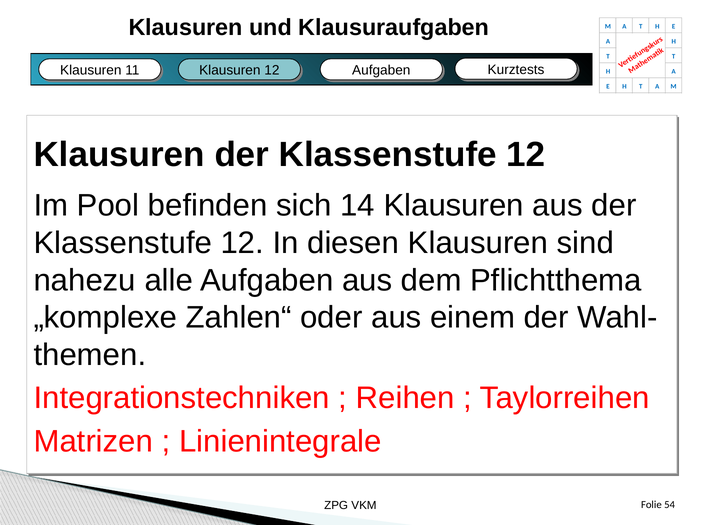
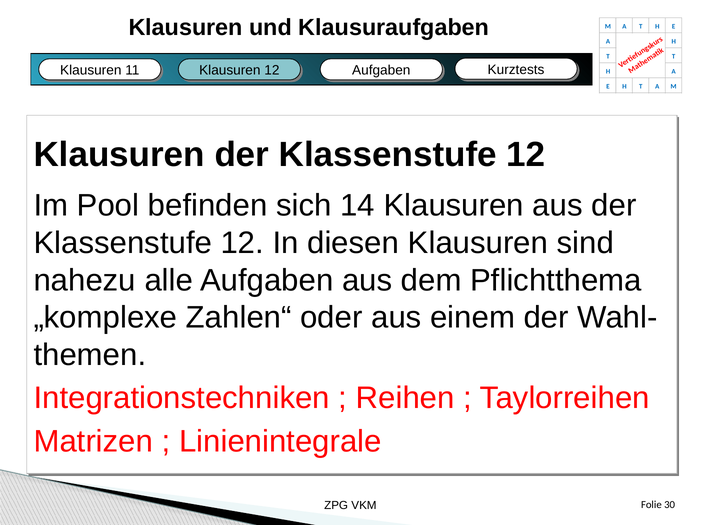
54: 54 -> 30
